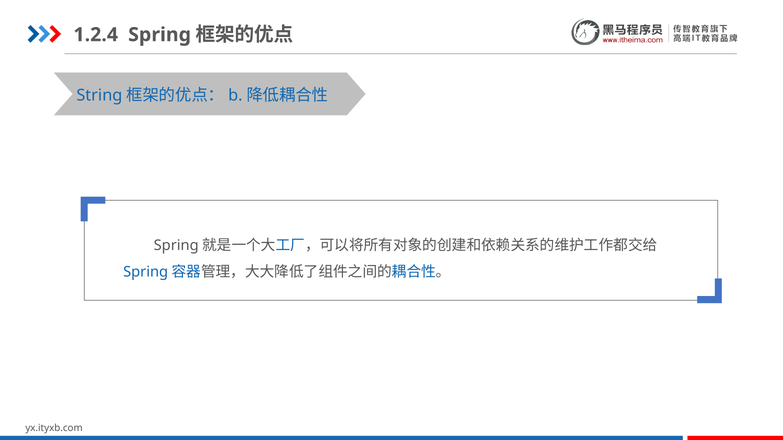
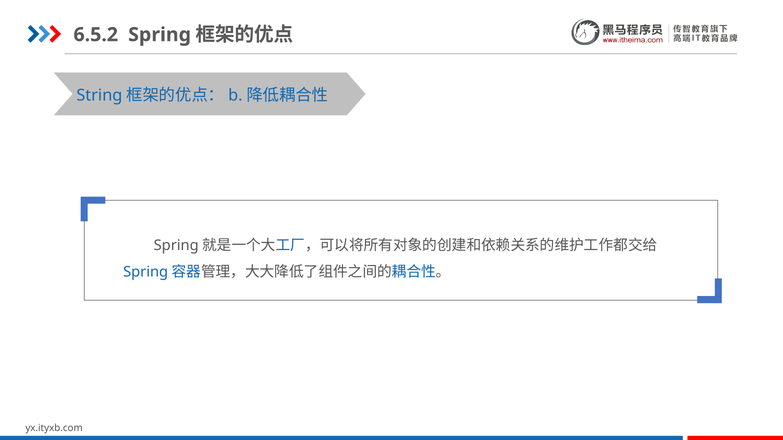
1.2.4: 1.2.4 -> 6.5.2
